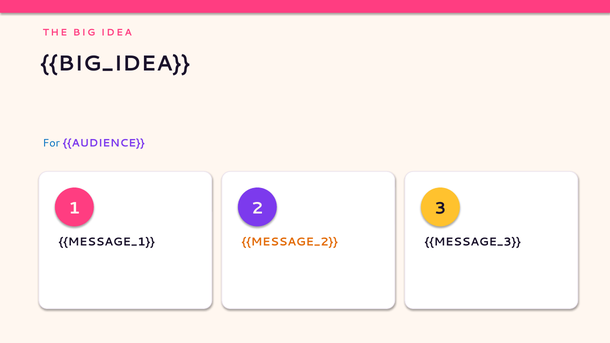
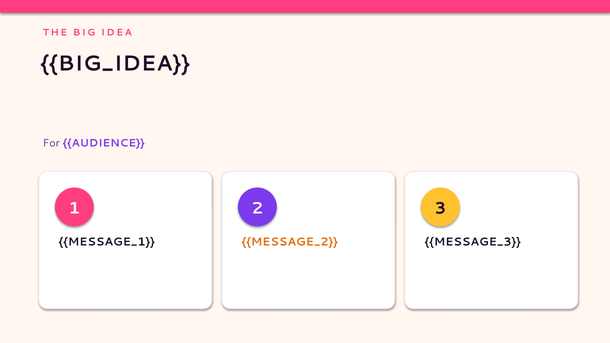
For colour: blue -> purple
